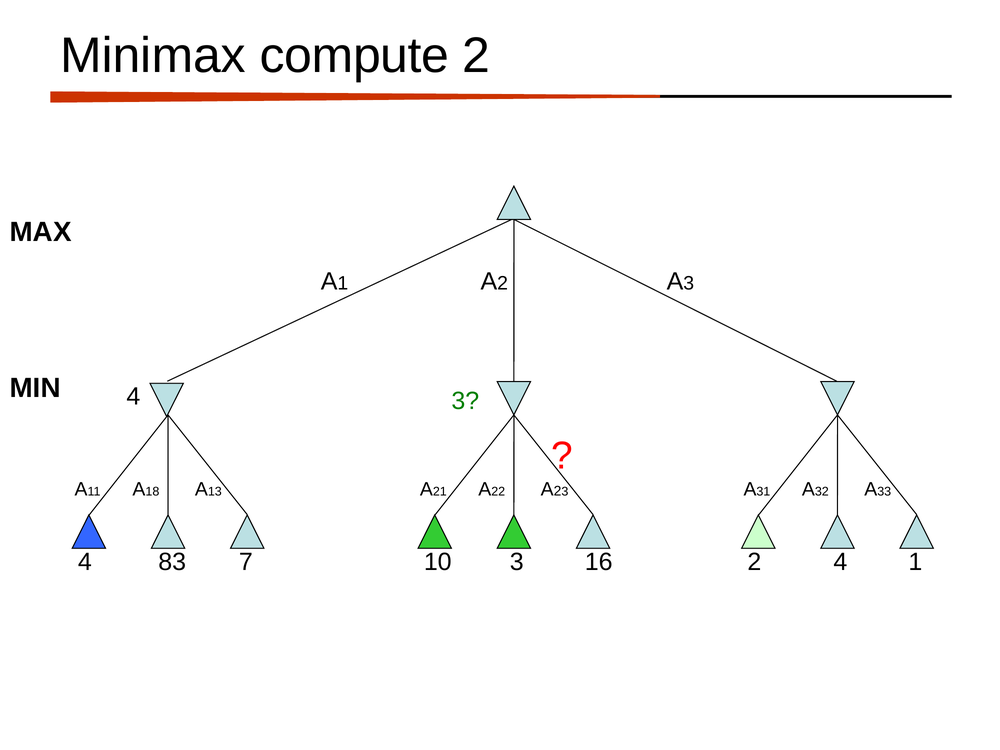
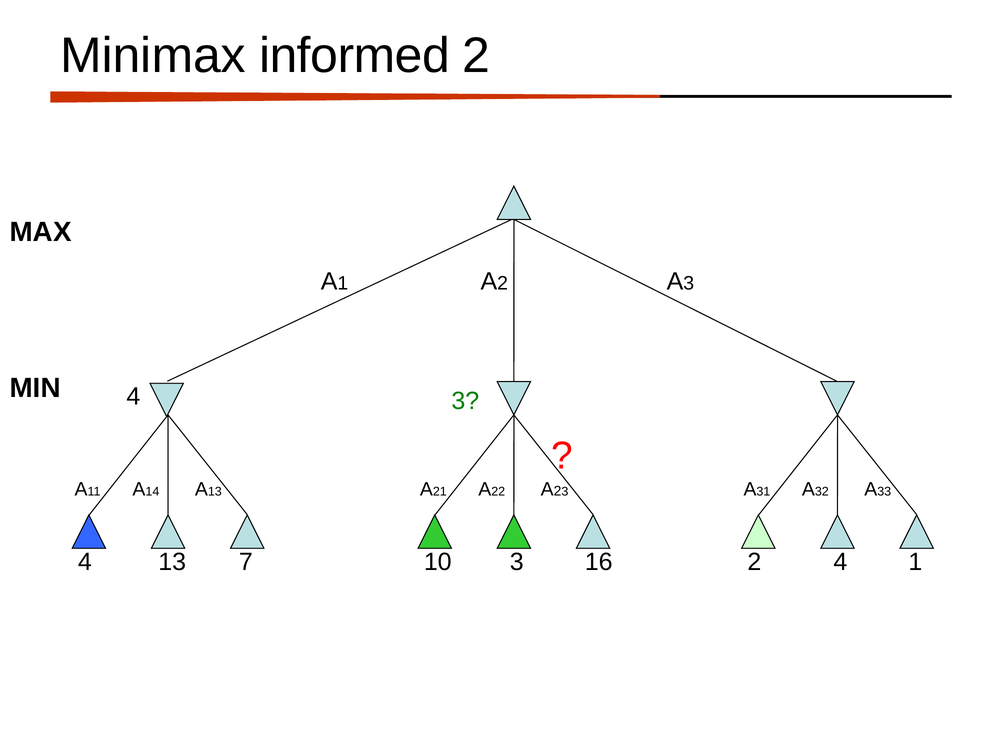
compute: compute -> informed
18: 18 -> 14
4 83: 83 -> 13
